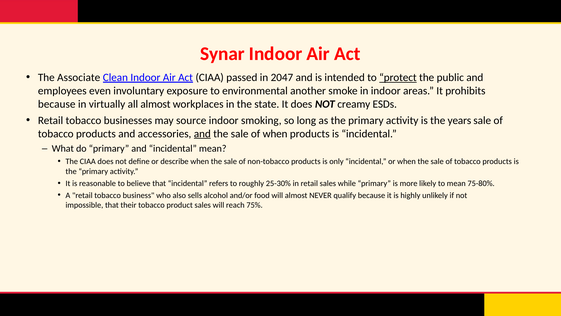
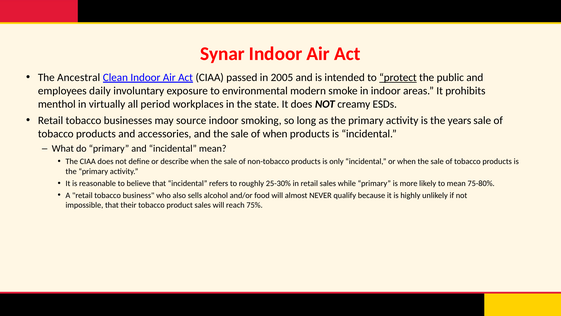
Associate: Associate -> Ancestral
2047: 2047 -> 2005
even: even -> daily
another: another -> modern
because at (57, 104): because -> menthol
all almost: almost -> period
and at (202, 134) underline: present -> none
